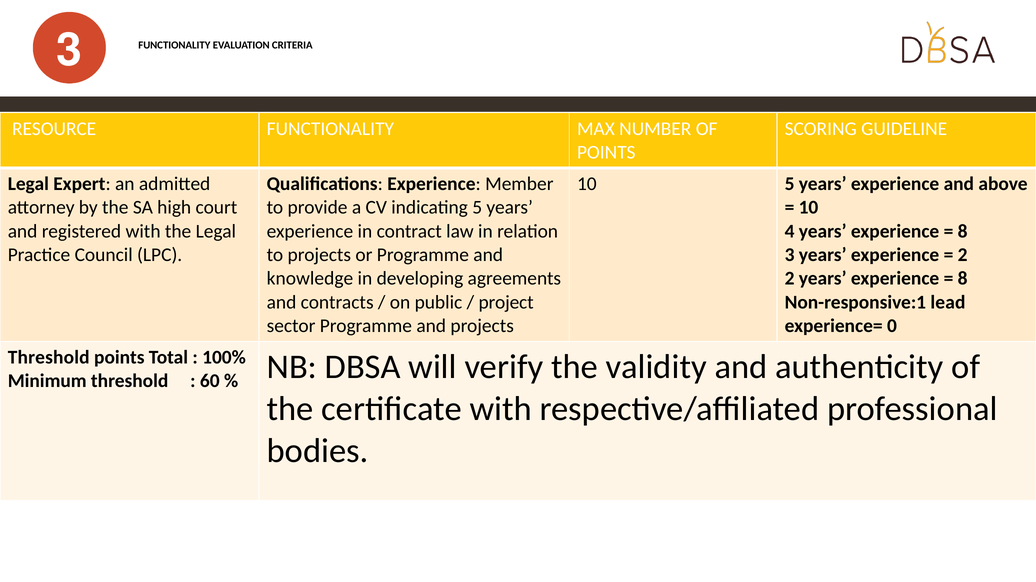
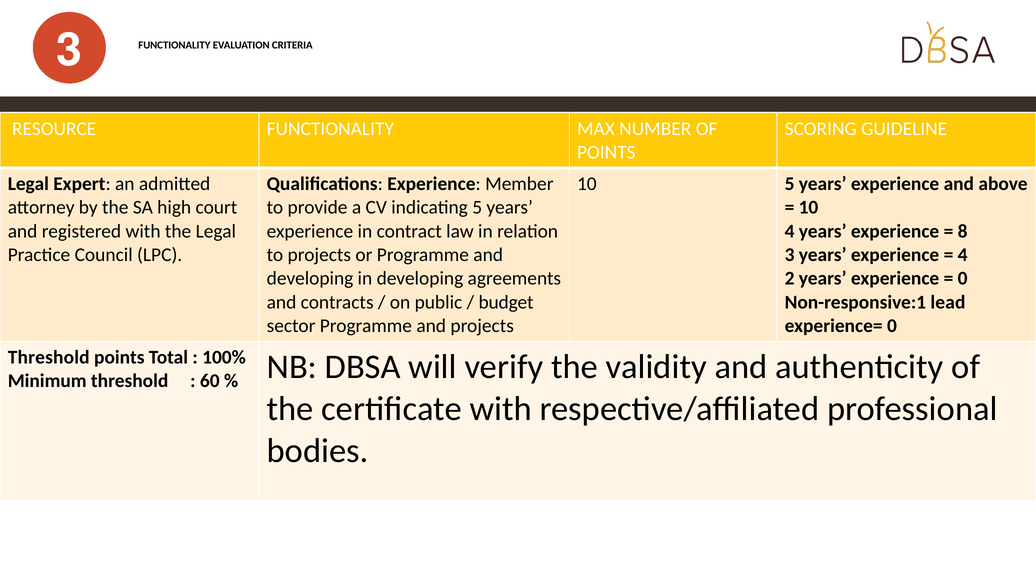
2 at (963, 255): 2 -> 4
knowledge at (310, 279): knowledge -> developing
8 at (963, 279): 8 -> 0
project: project -> budget
